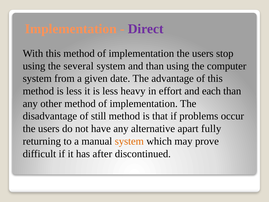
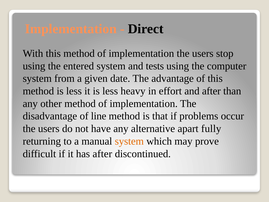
Direct colour: purple -> black
several: several -> entered
and than: than -> tests
and each: each -> after
still: still -> line
